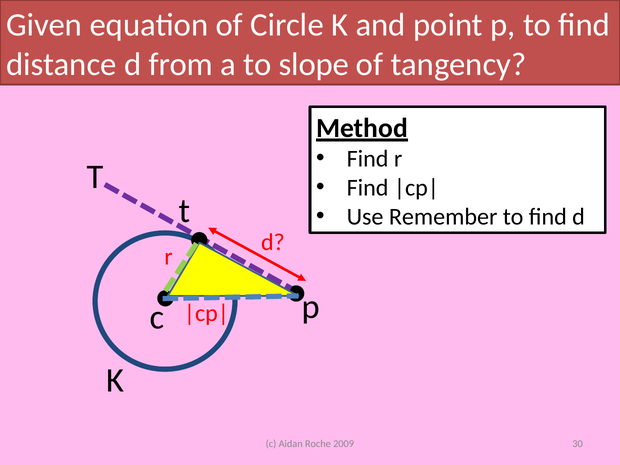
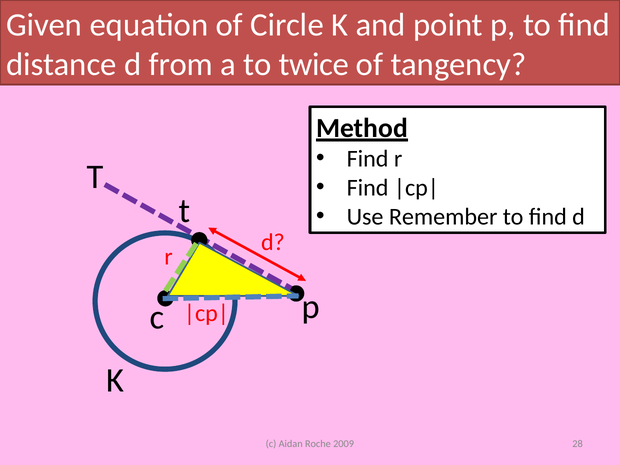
slope: slope -> twice
30: 30 -> 28
